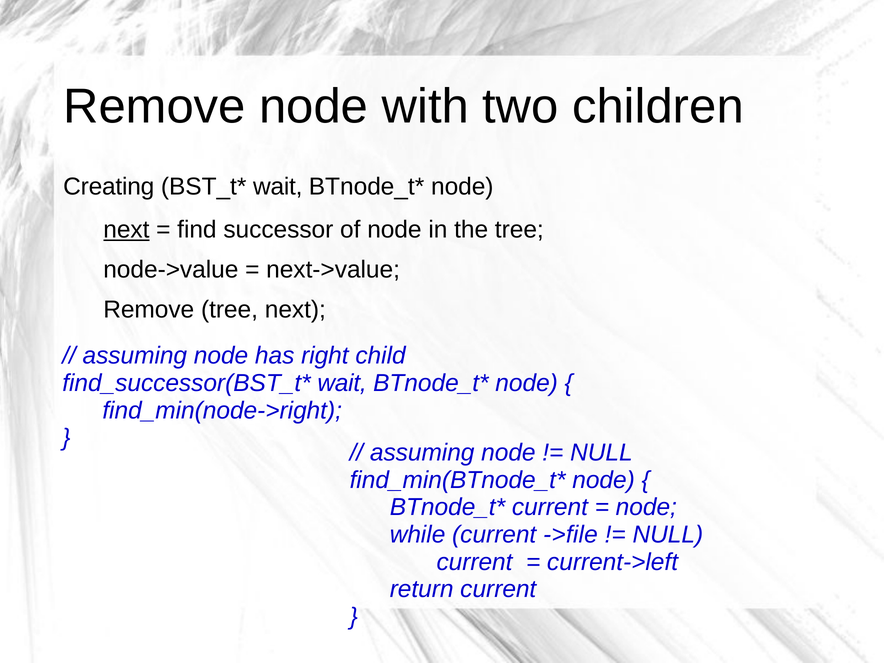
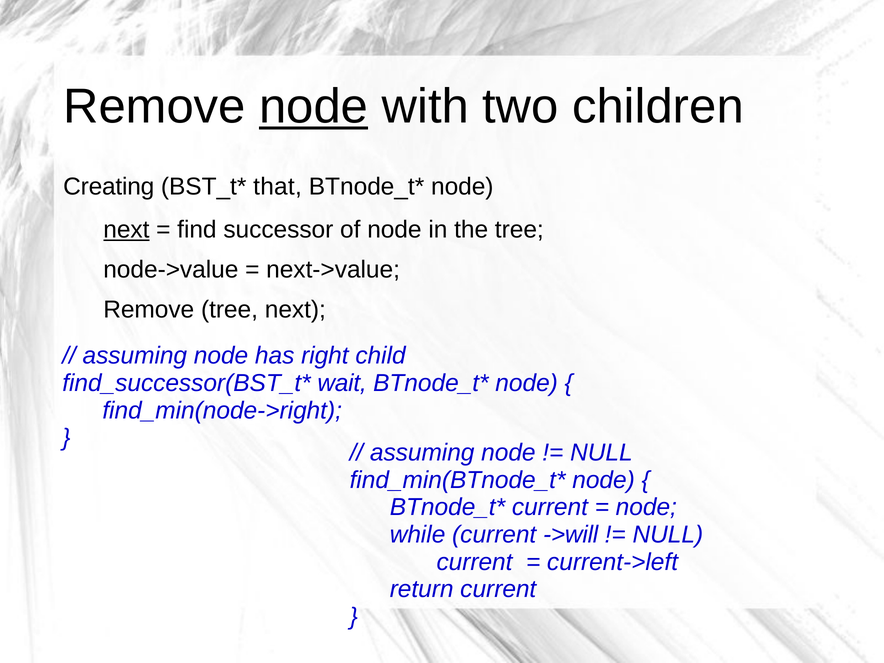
node at (314, 107) underline: none -> present
wait at (278, 187): wait -> that
->file: ->file -> ->will
